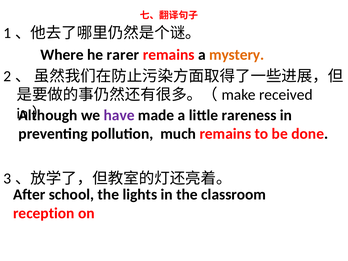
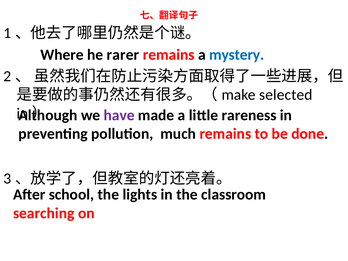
mystery colour: orange -> blue
received: received -> selected
reception: reception -> searching
